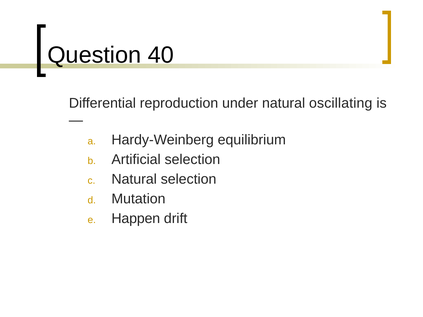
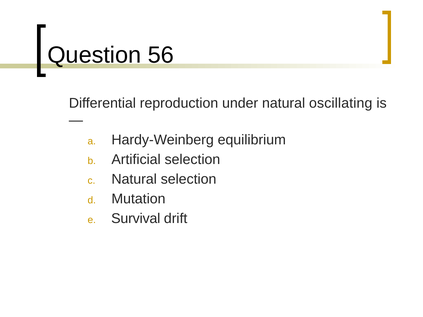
40: 40 -> 56
Happen: Happen -> Survival
